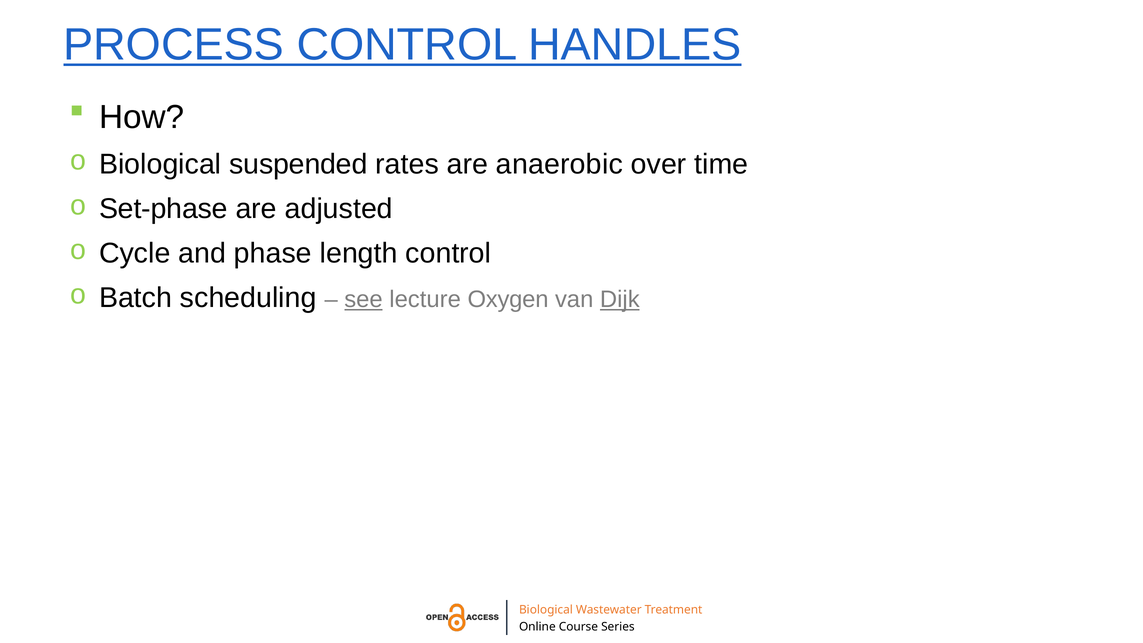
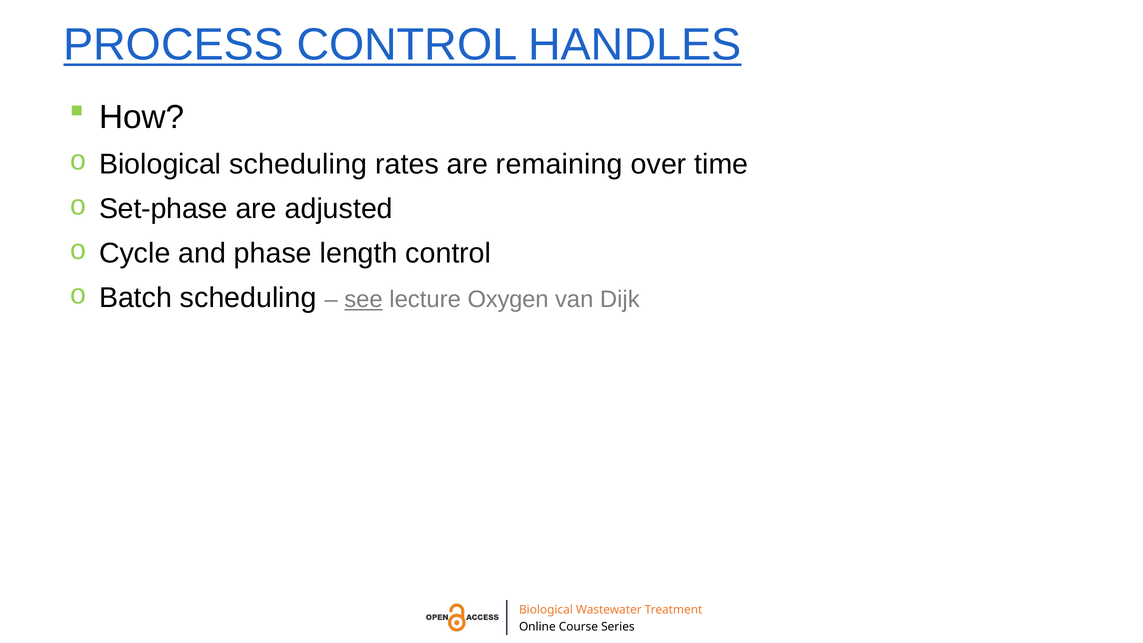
Biological suspended: suspended -> scheduling
anaerobic: anaerobic -> remaining
Dijk underline: present -> none
